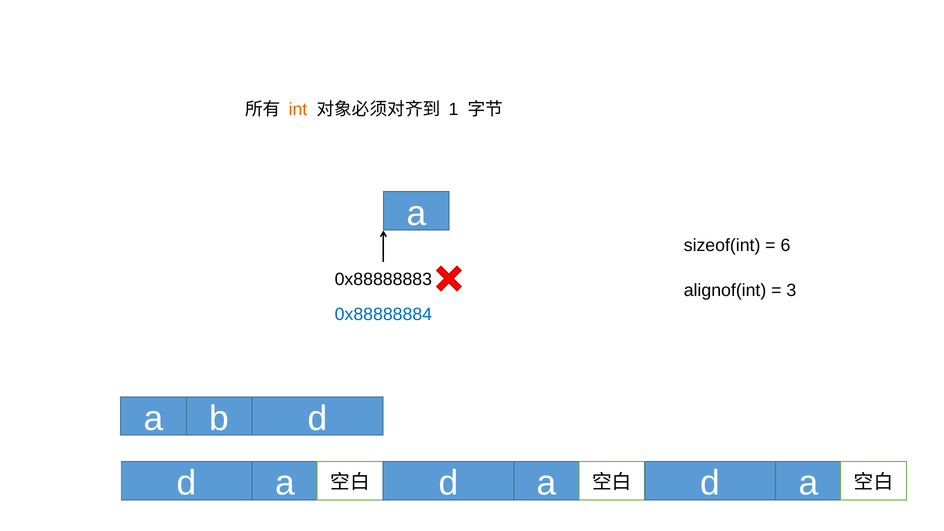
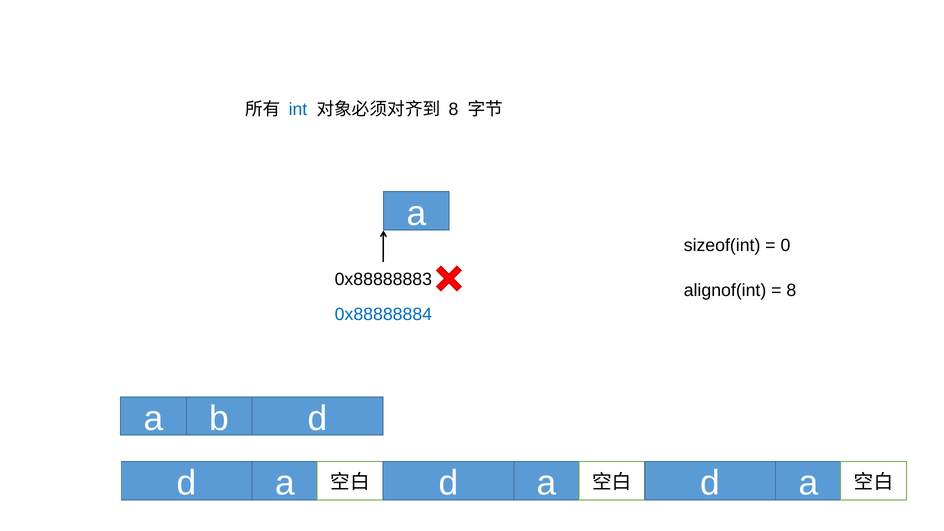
int colour: orange -> blue
1 at (453, 109): 1 -> 8
6: 6 -> 0
3 at (791, 291): 3 -> 8
